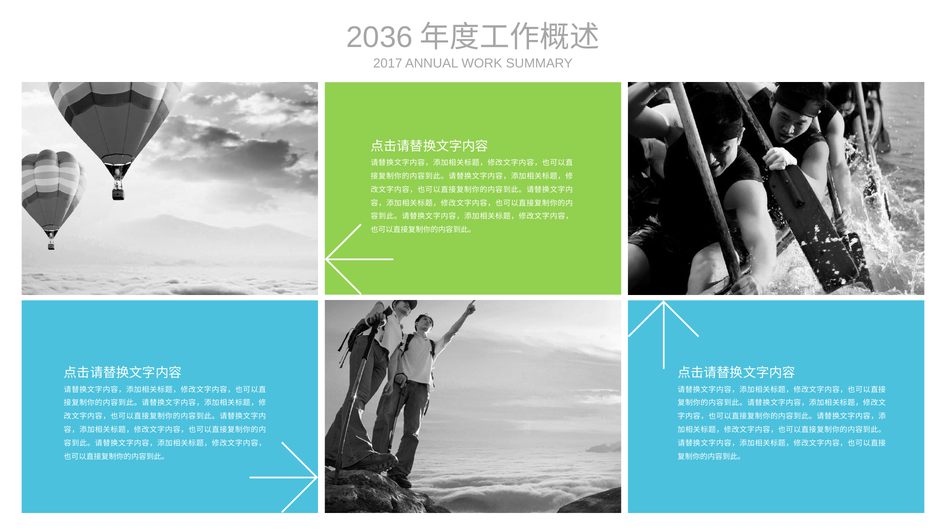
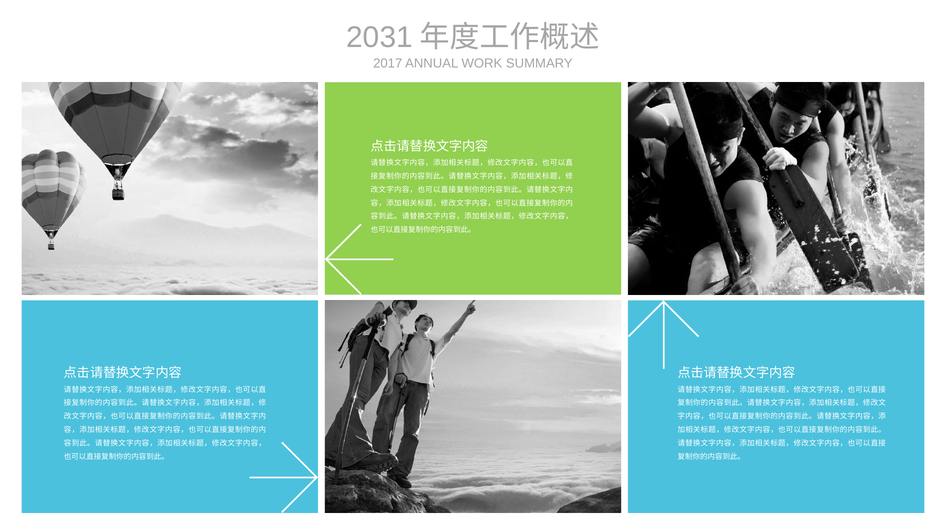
2036: 2036 -> 2031
